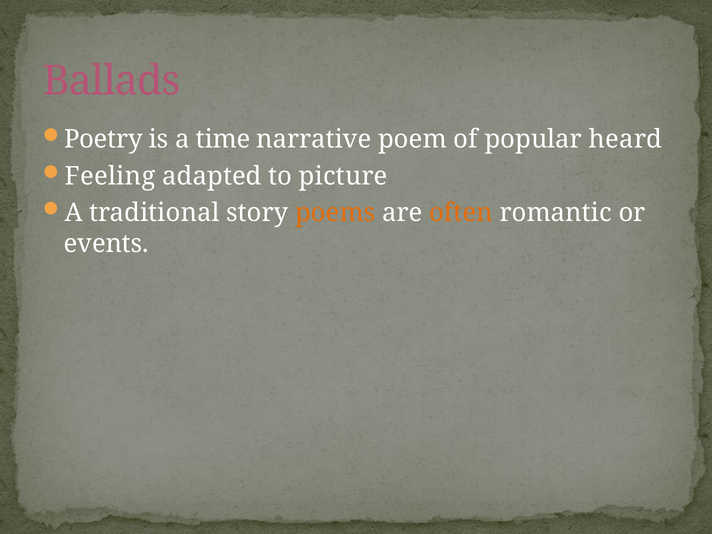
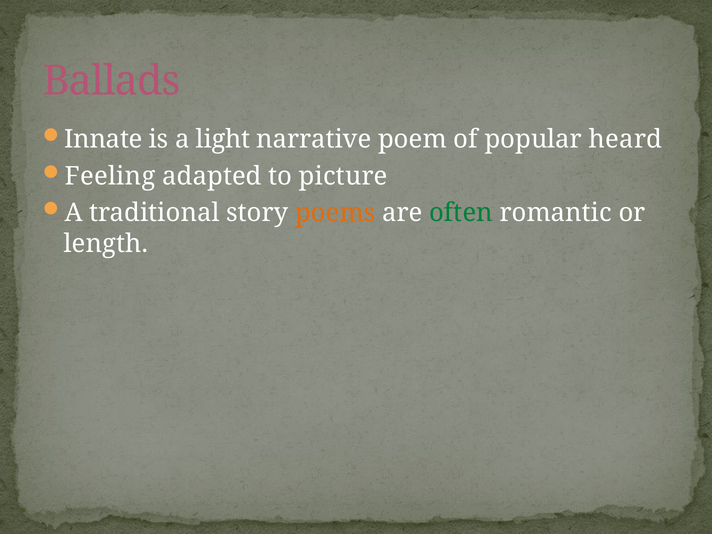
Poetry: Poetry -> Innate
time: time -> light
often colour: orange -> green
events: events -> length
